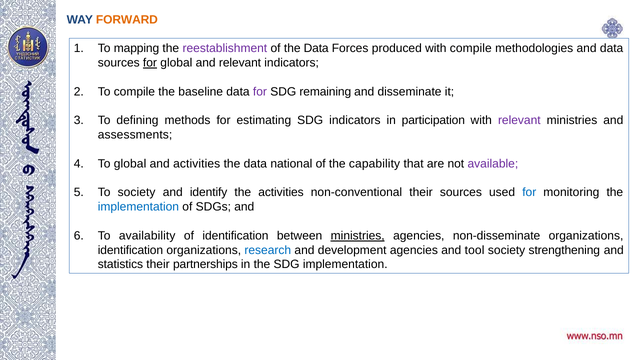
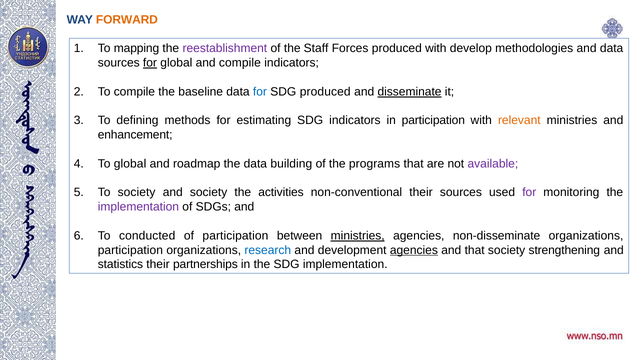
of the Data: Data -> Staff
with compile: compile -> develop
and relevant: relevant -> compile
for at (260, 92) colour: purple -> blue
SDG remaining: remaining -> produced
disseminate underline: none -> present
relevant at (519, 121) colour: purple -> orange
assessments: assessments -> enhancement
and activities: activities -> roadmap
national: national -> building
capability: capability -> programs
and identify: identify -> society
for at (529, 193) colour: blue -> purple
implementation at (138, 207) colour: blue -> purple
availability: availability -> conducted
of identification: identification -> participation
identification at (130, 250): identification -> participation
agencies at (414, 250) underline: none -> present
and tool: tool -> that
